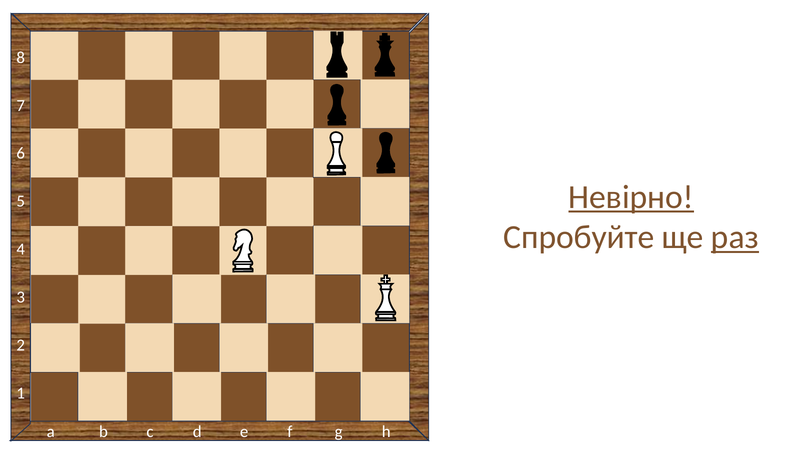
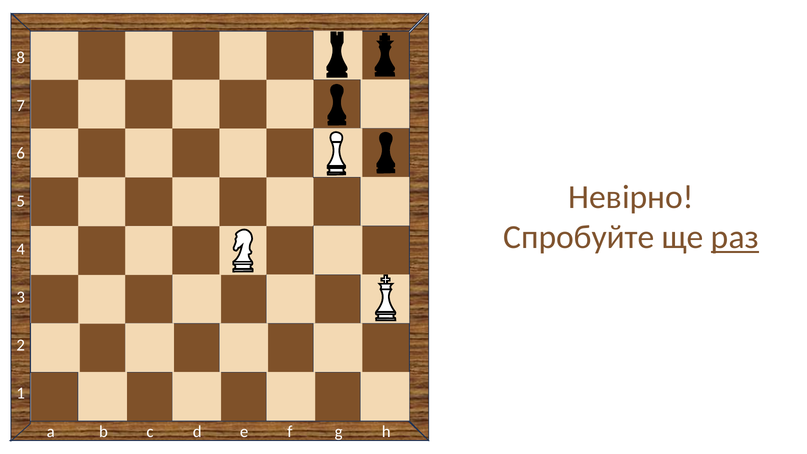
Невірно underline: present -> none
